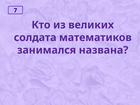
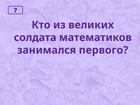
названа: названа -> первого
